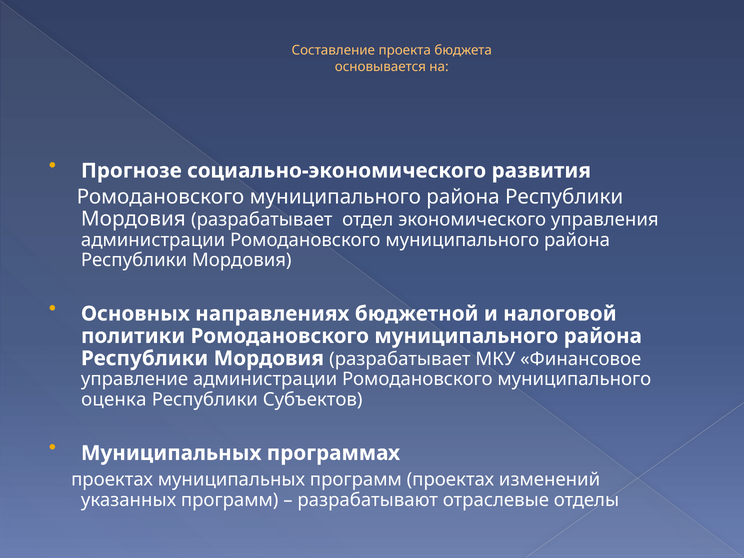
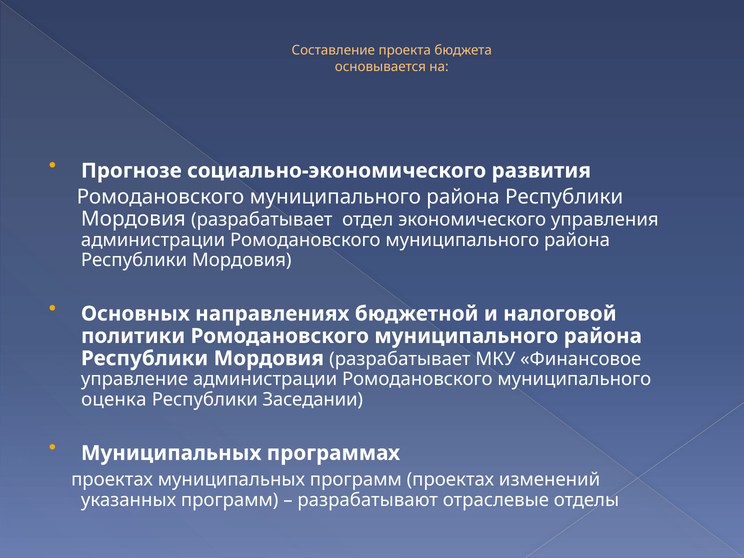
Субъектов: Субъектов -> Заседании
